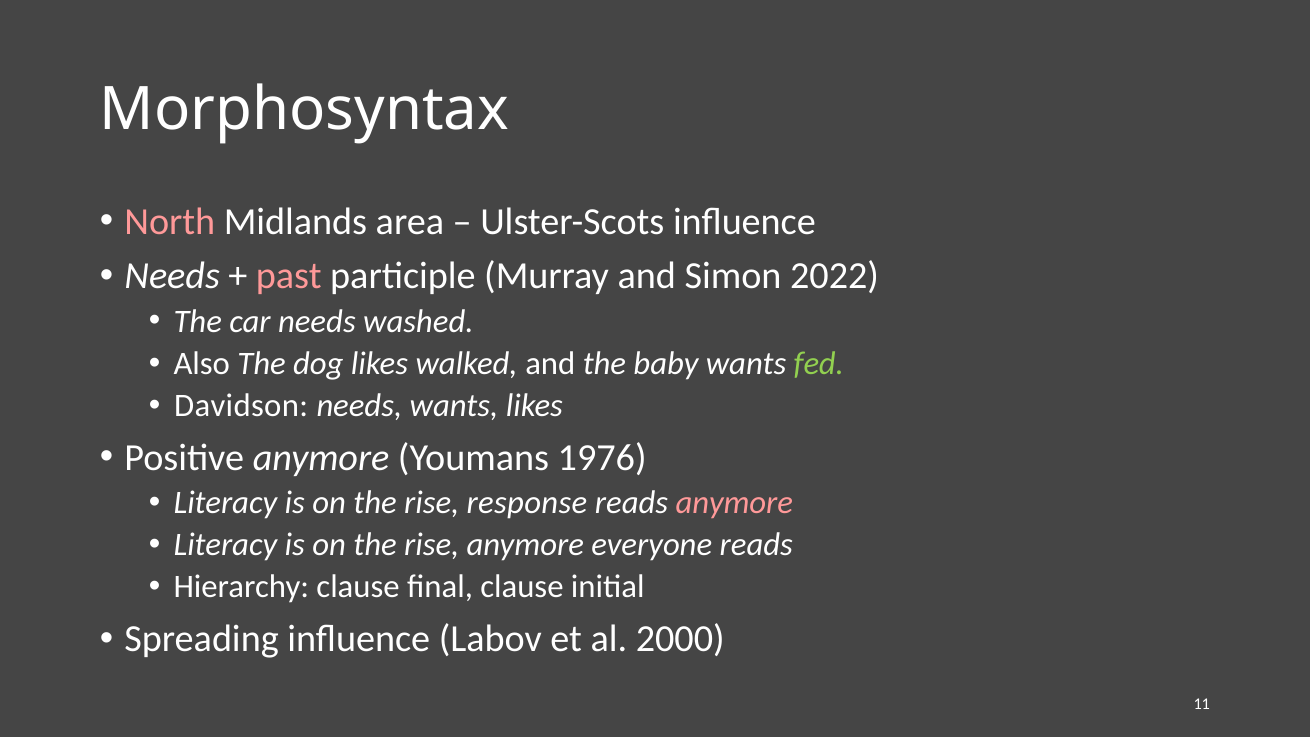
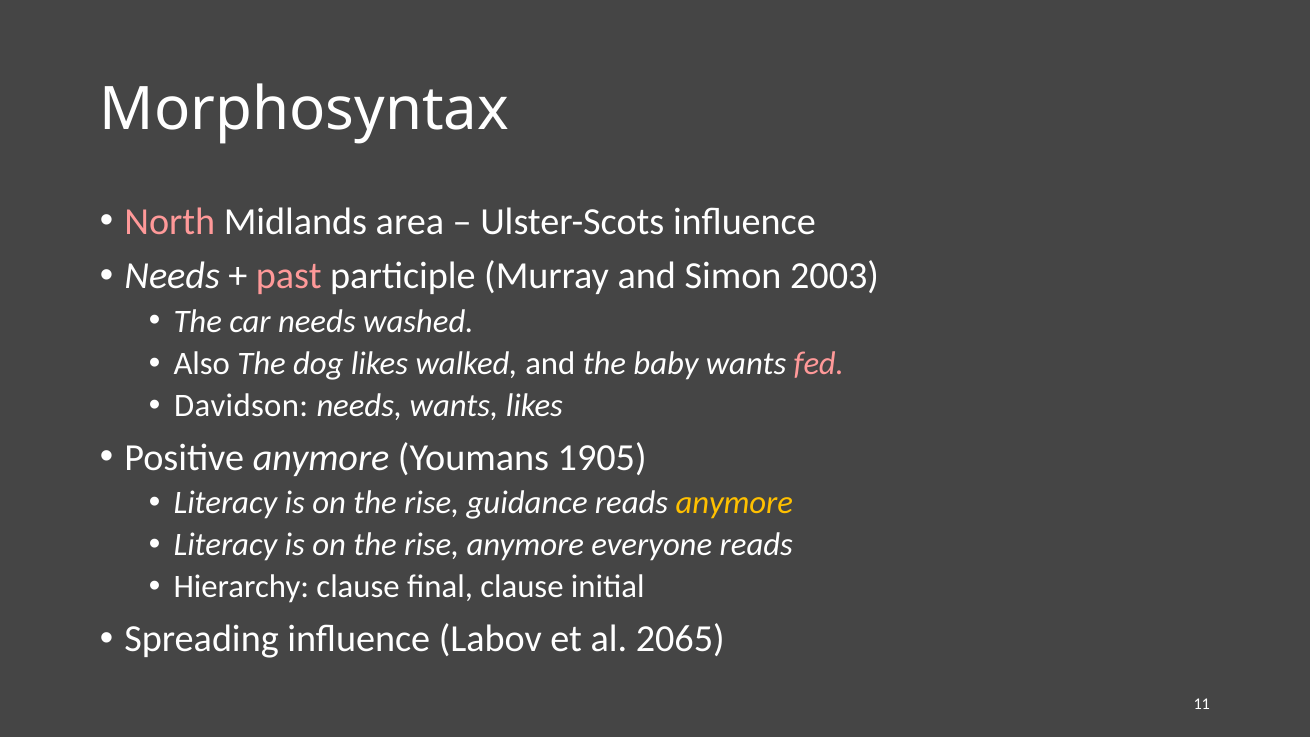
2022: 2022 -> 2003
fed colour: light green -> pink
1976: 1976 -> 1905
response: response -> guidance
anymore at (734, 503) colour: pink -> yellow
2000: 2000 -> 2065
